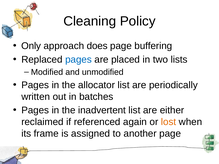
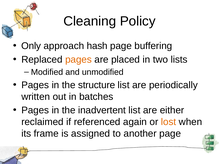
does: does -> hash
pages at (78, 60) colour: blue -> orange
allocator: allocator -> structure
